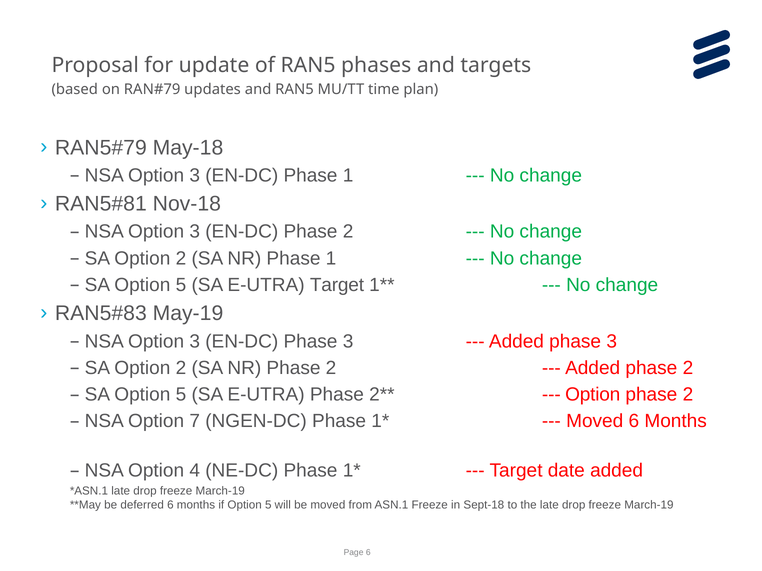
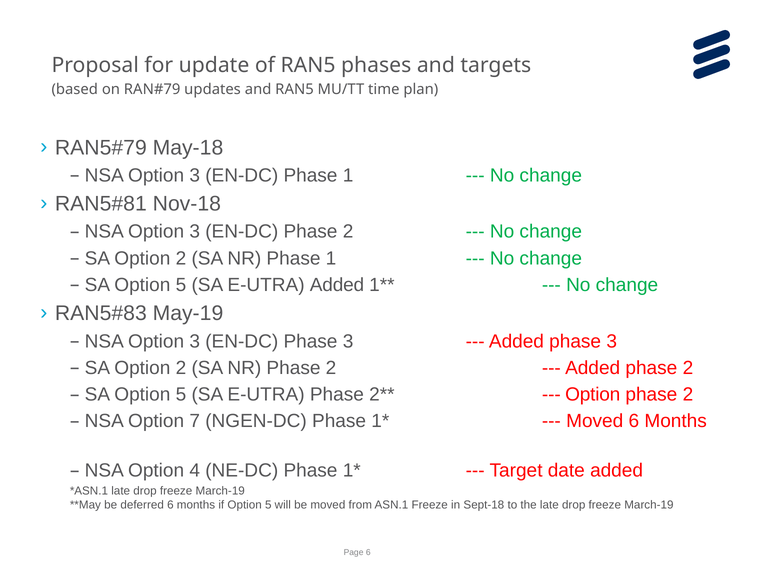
E-UTRA Target: Target -> Added
